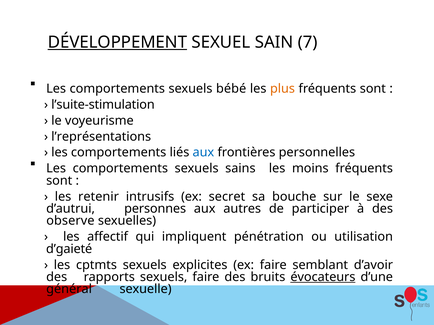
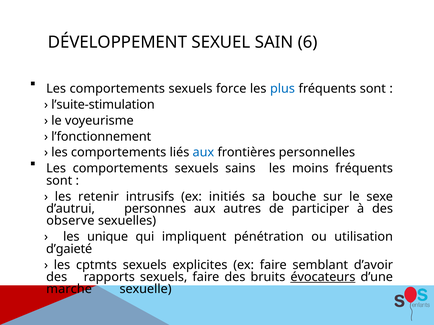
DÉVELOPPEMENT underline: present -> none
7: 7 -> 6
bébé: bébé -> force
plus colour: orange -> blue
l’représentations: l’représentations -> l’fonctionnement
secret: secret -> initiés
affectif: affectif -> unique
général: général -> marche
